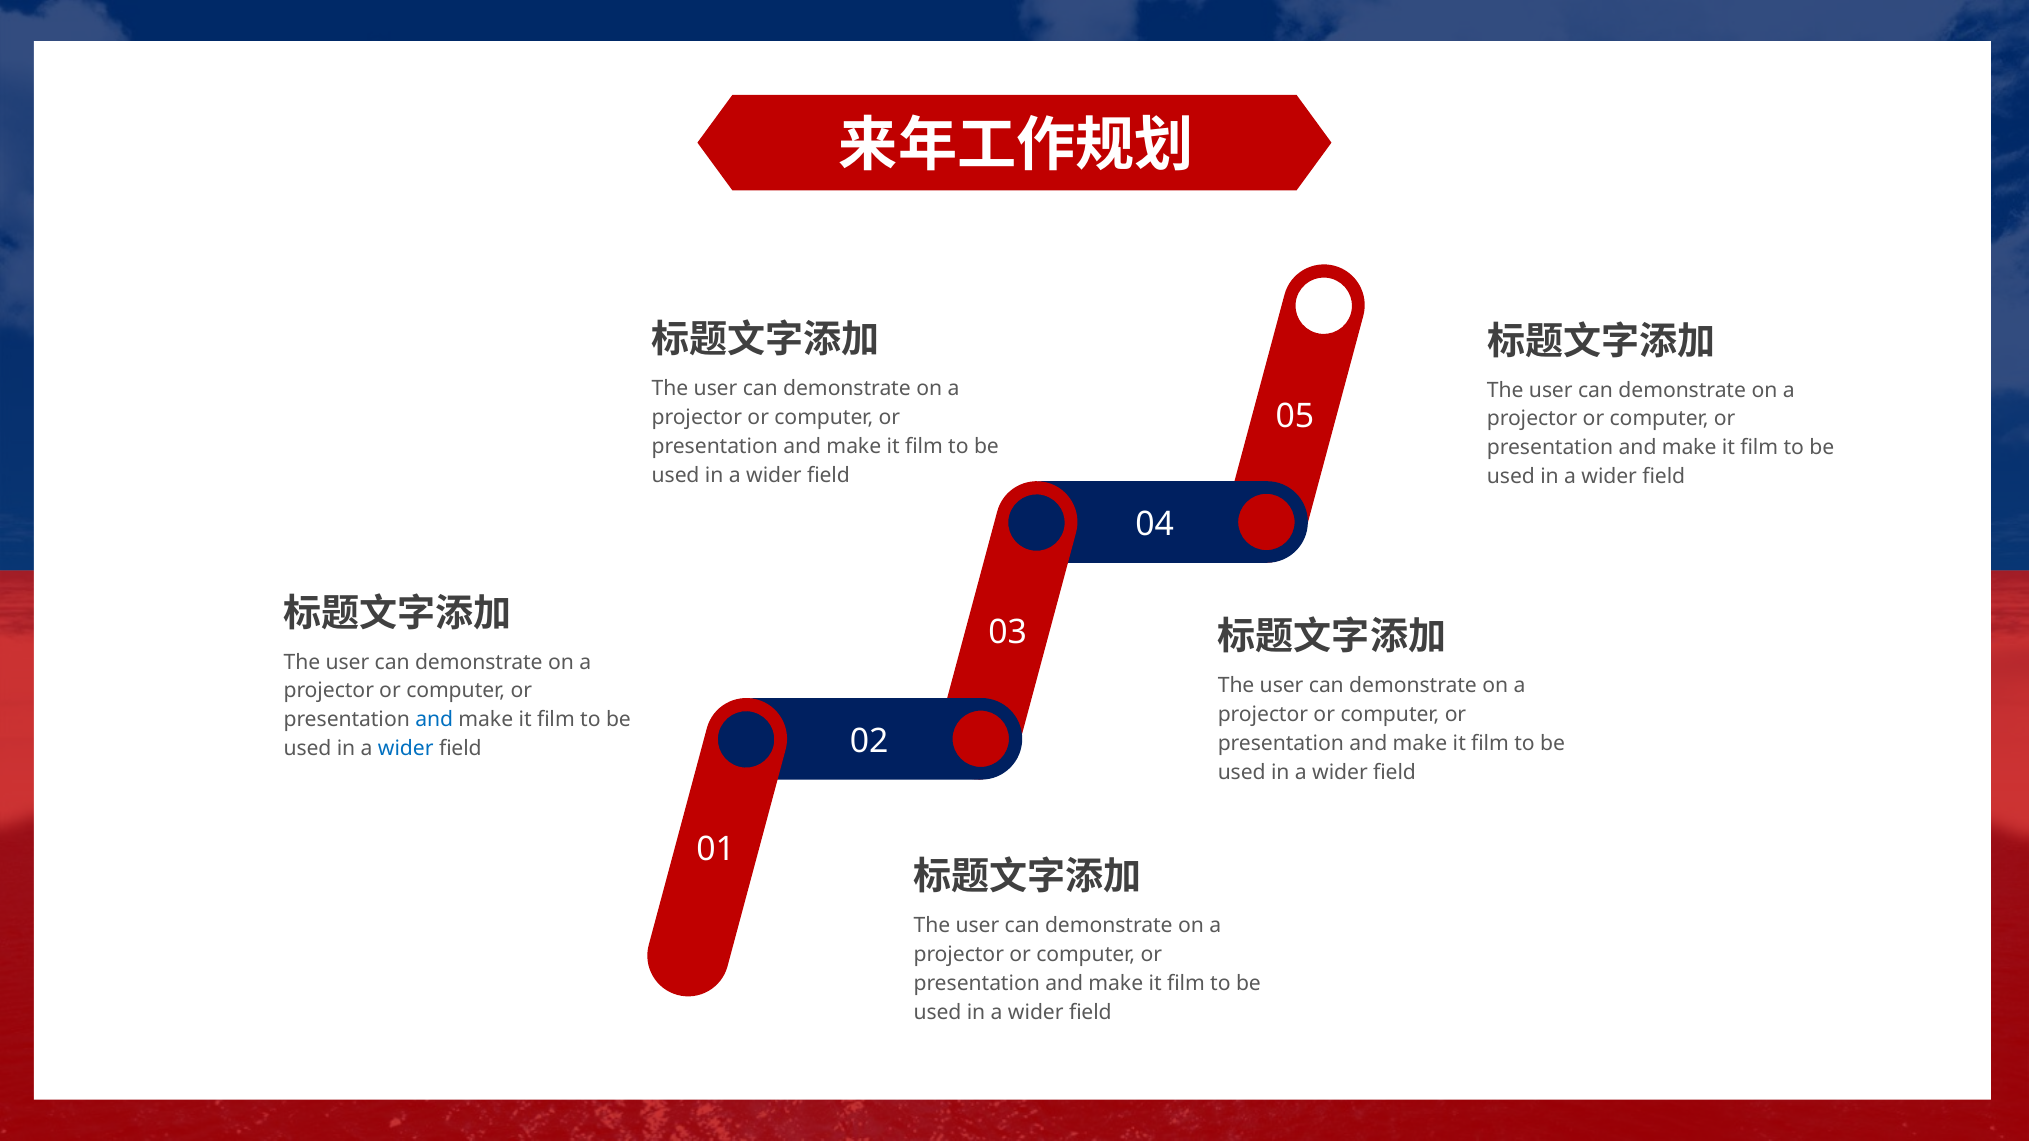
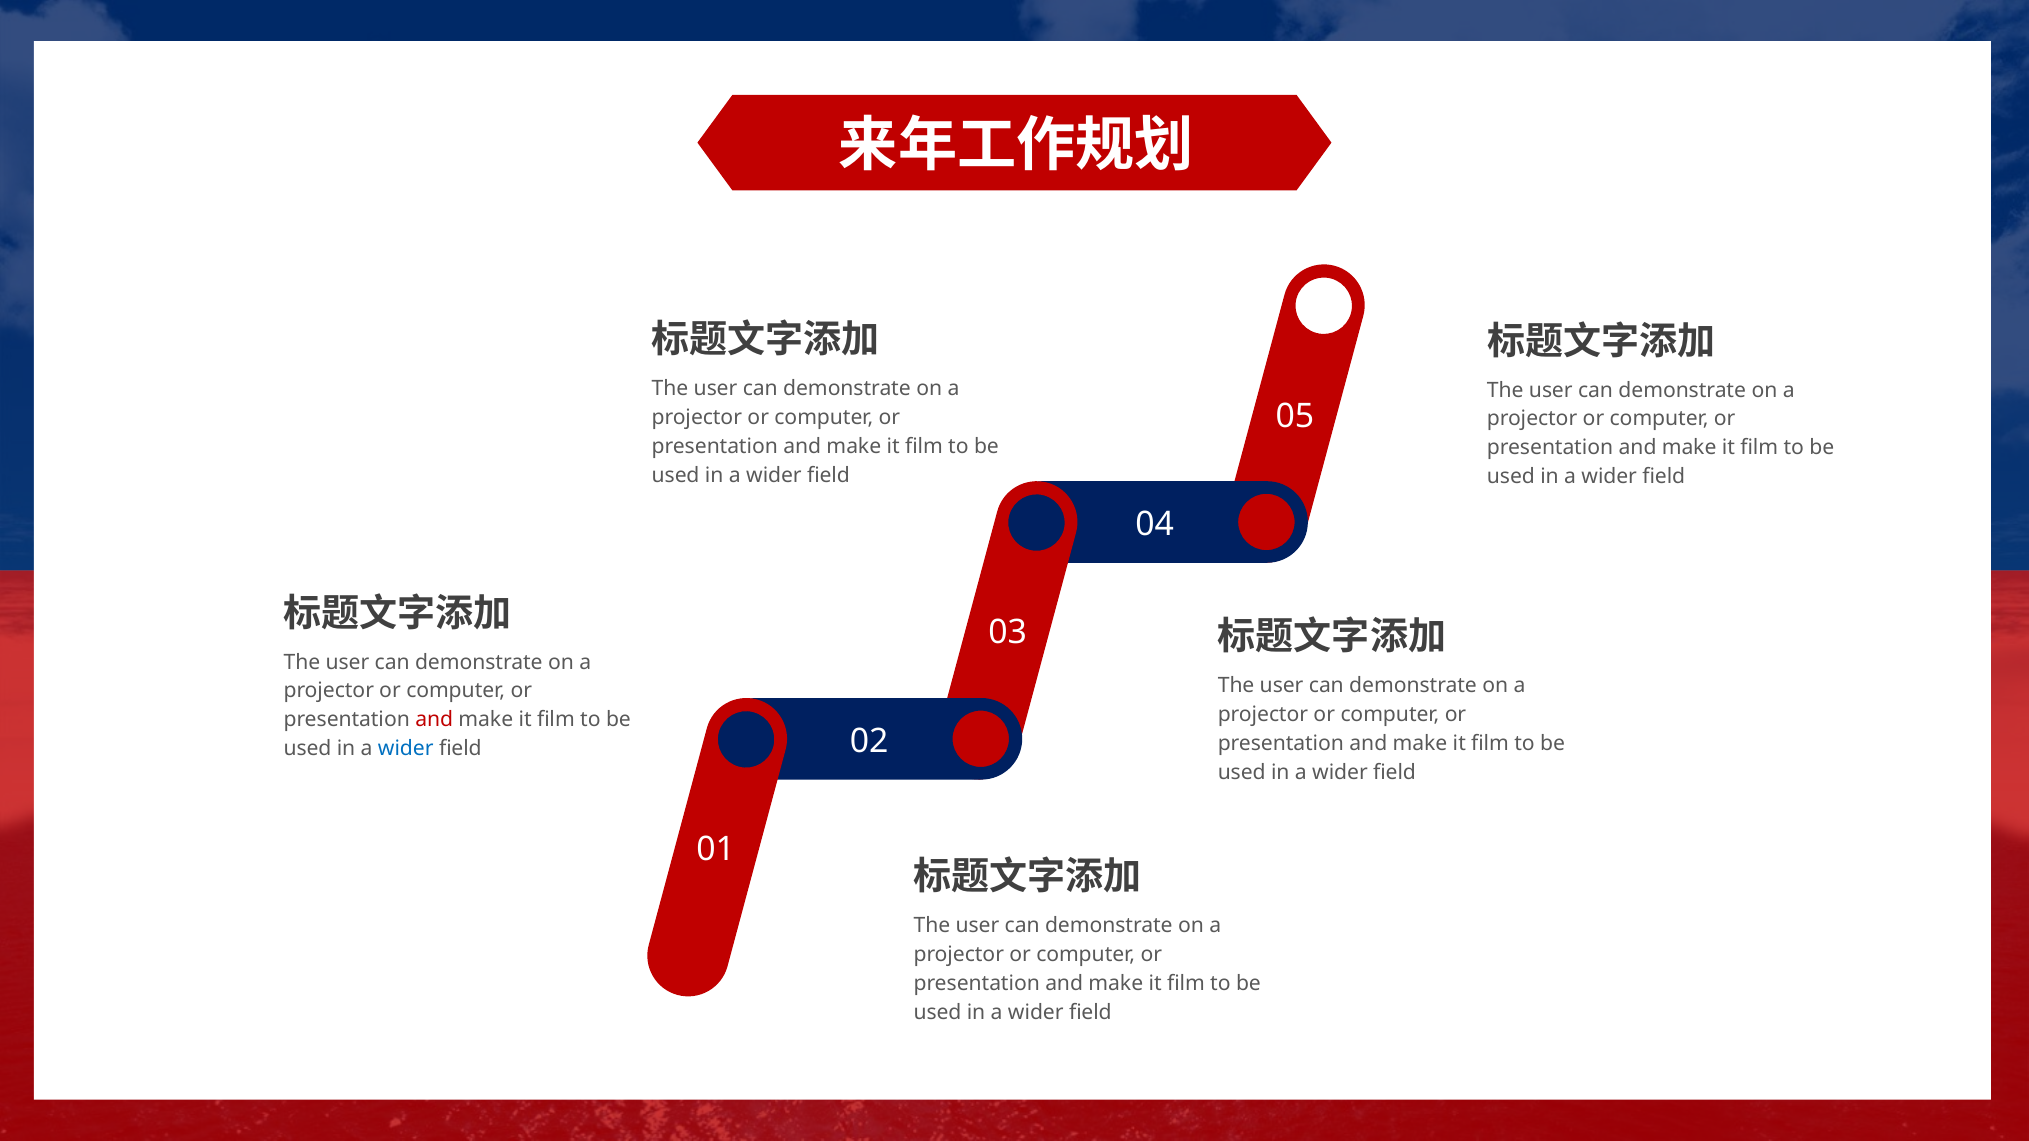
and at (434, 720) colour: blue -> red
